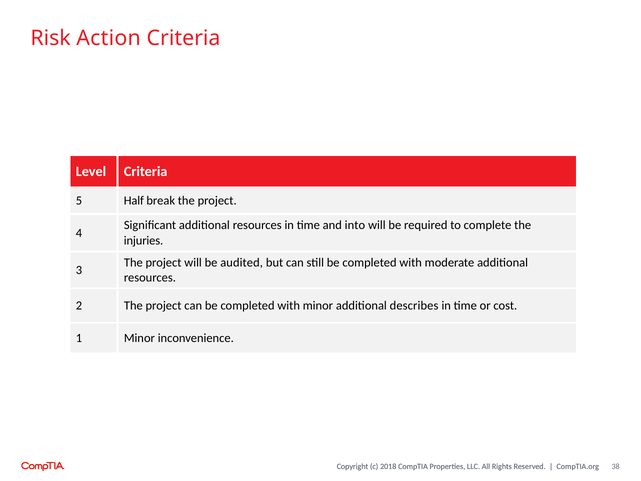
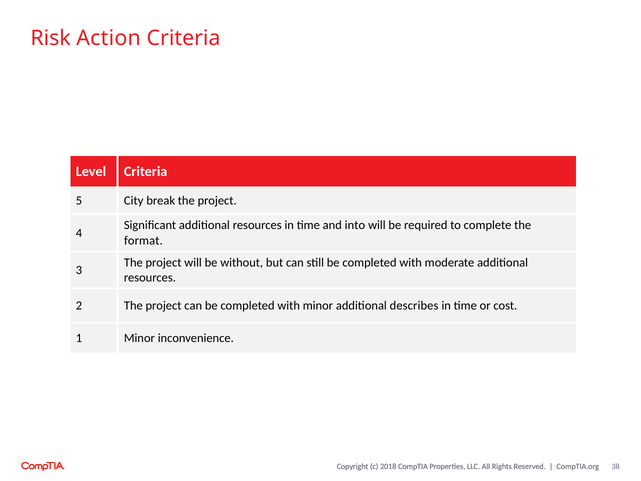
Half: Half -> City
injuries: injuries -> format
audited: audited -> without
